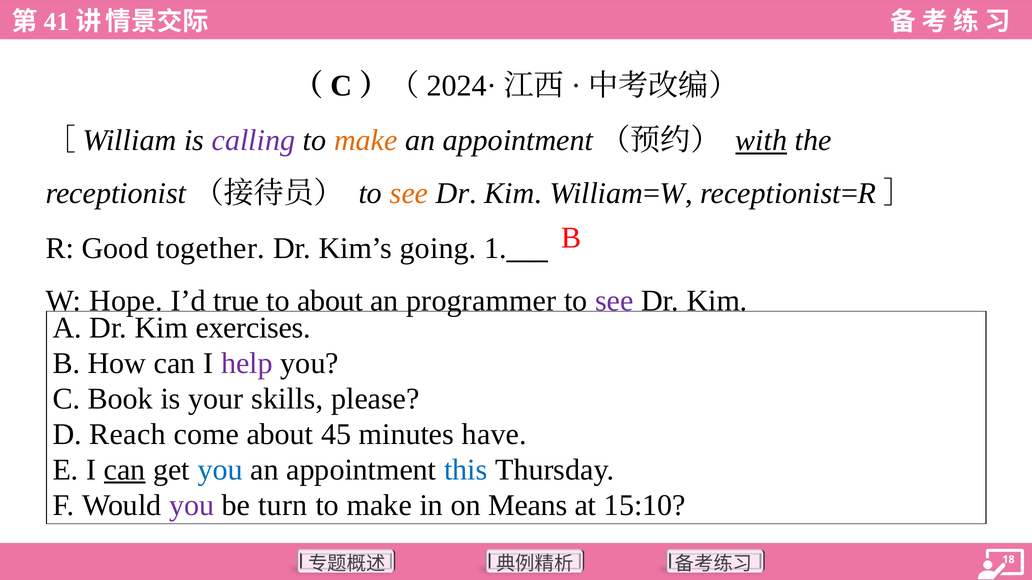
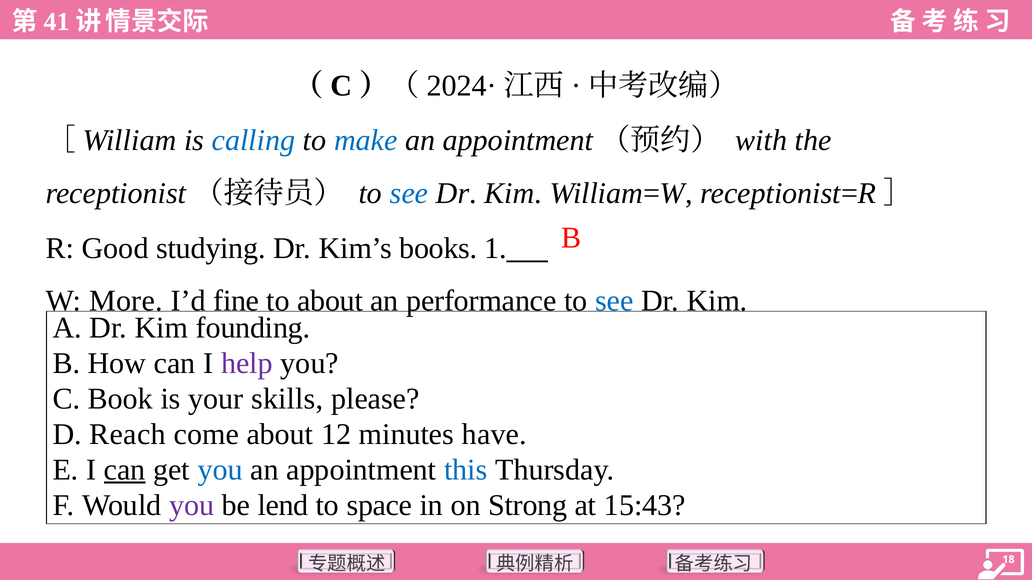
calling colour: purple -> blue
make at (366, 141) colour: orange -> blue
with underline: present -> none
see at (409, 193) colour: orange -> blue
together: together -> studying
going: going -> books
Hope: Hope -> More
true: true -> fine
programmer: programmer -> performance
see at (614, 301) colour: purple -> blue
exercises: exercises -> founding
45: 45 -> 12
turn: turn -> lend
make at (379, 506): make -> space
Means: Means -> Strong
15:10: 15:10 -> 15:43
